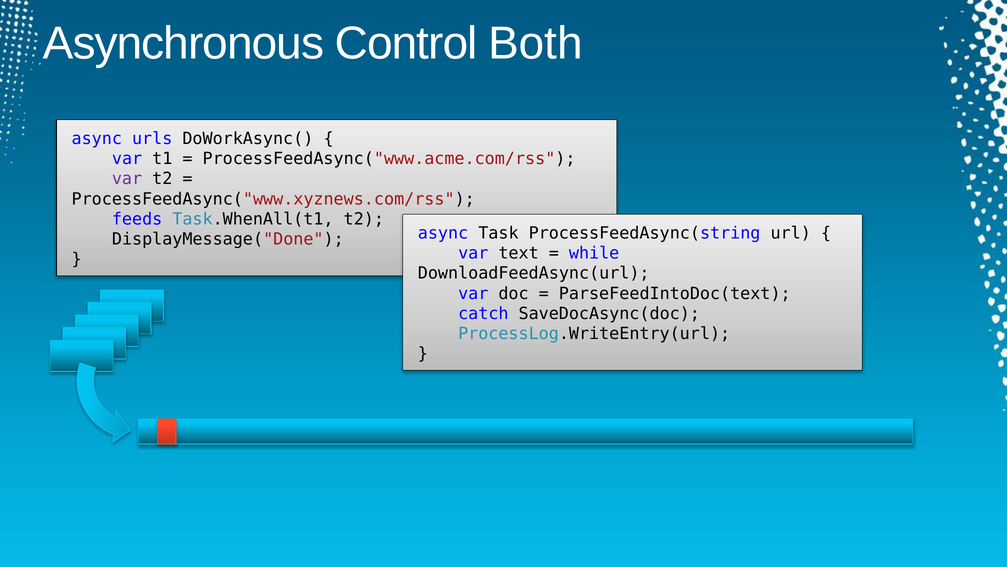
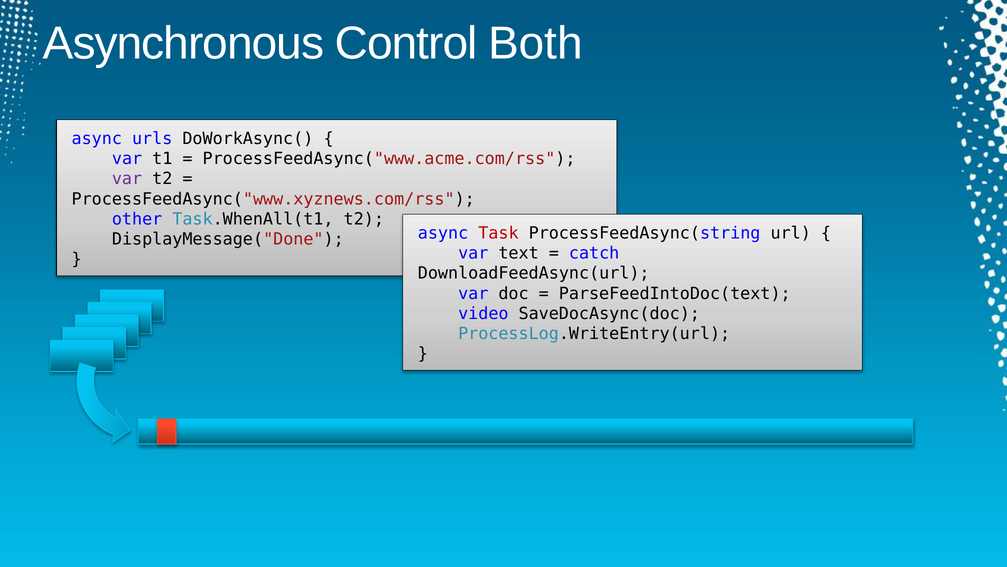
feeds: feeds -> other
Task colour: black -> red
while: while -> catch
catch: catch -> video
